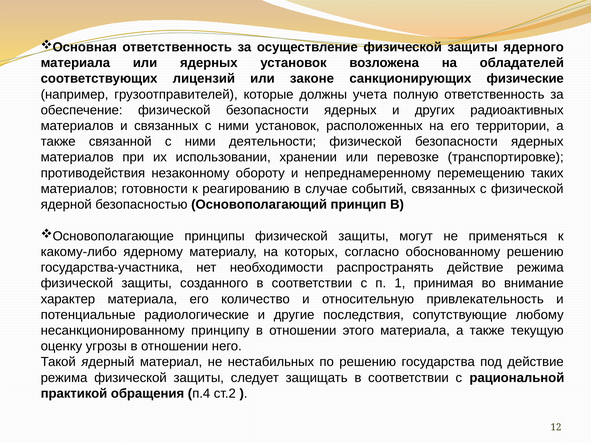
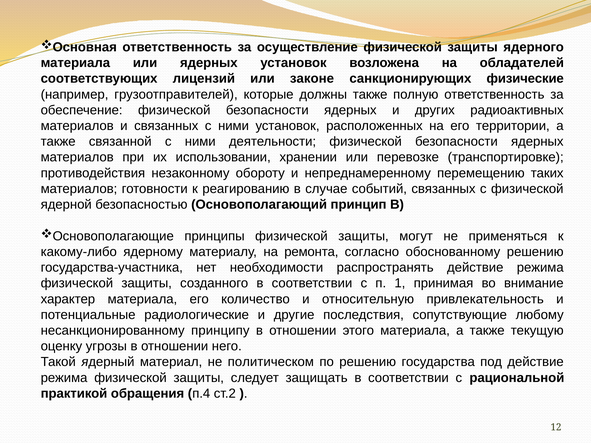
должны учета: учета -> также
которых: которых -> ремонта
нестабильных: нестабильных -> политическом
